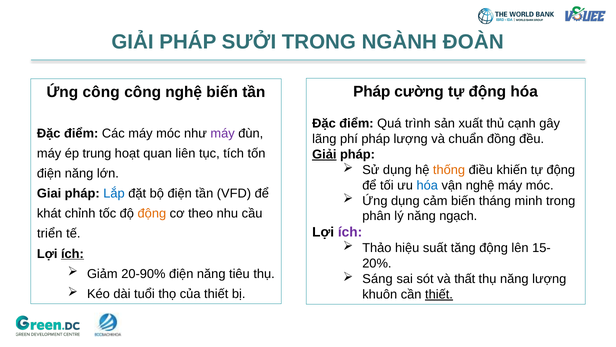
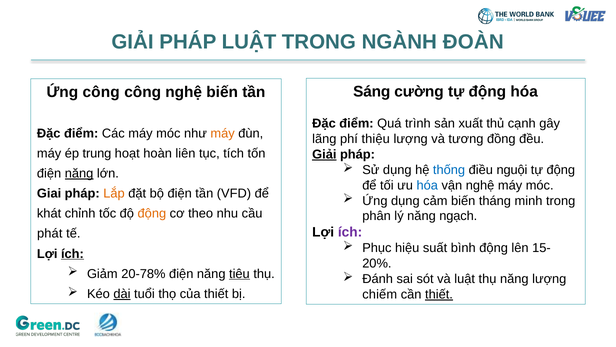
PHÁP SƯỞI: SƯỞI -> LUẬT
Pháp at (372, 91): Pháp -> Sáng
máy at (223, 133) colour: purple -> orange
phí pháp: pháp -> thiệu
chuẩn: chuẩn -> tương
quan: quan -> hoàn
thống colour: orange -> blue
khiến: khiến -> nguội
năng at (79, 173) underline: none -> present
Lắp colour: blue -> orange
triển: triển -> phát
Thảo: Thảo -> Phục
tăng: tăng -> bình
20-90%: 20-90% -> 20-78%
tiêu underline: none -> present
Sáng: Sáng -> Đánh
và thất: thất -> luật
dài underline: none -> present
khuôn: khuôn -> chiếm
